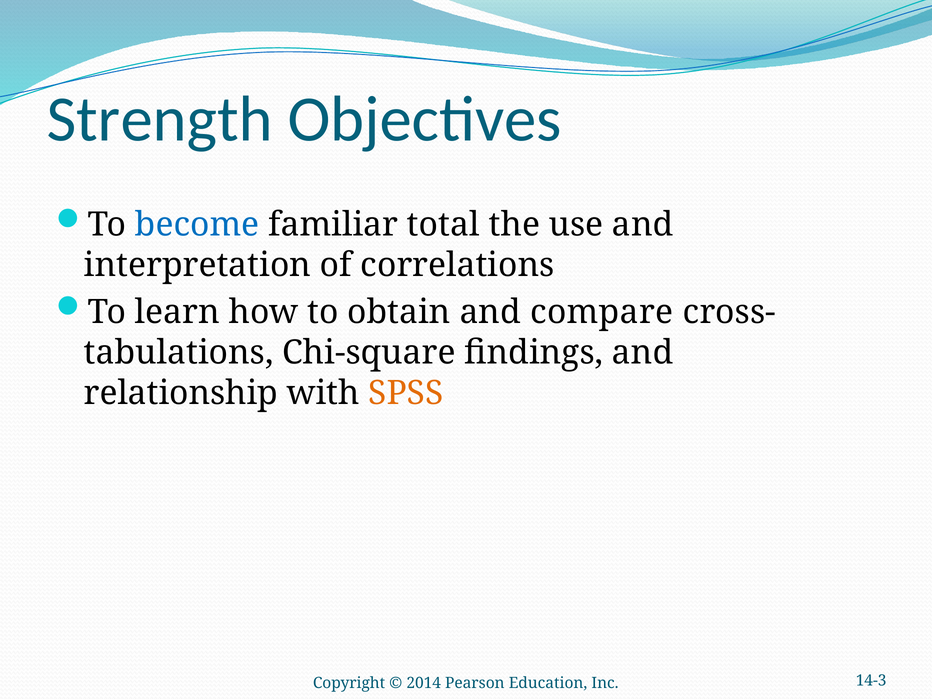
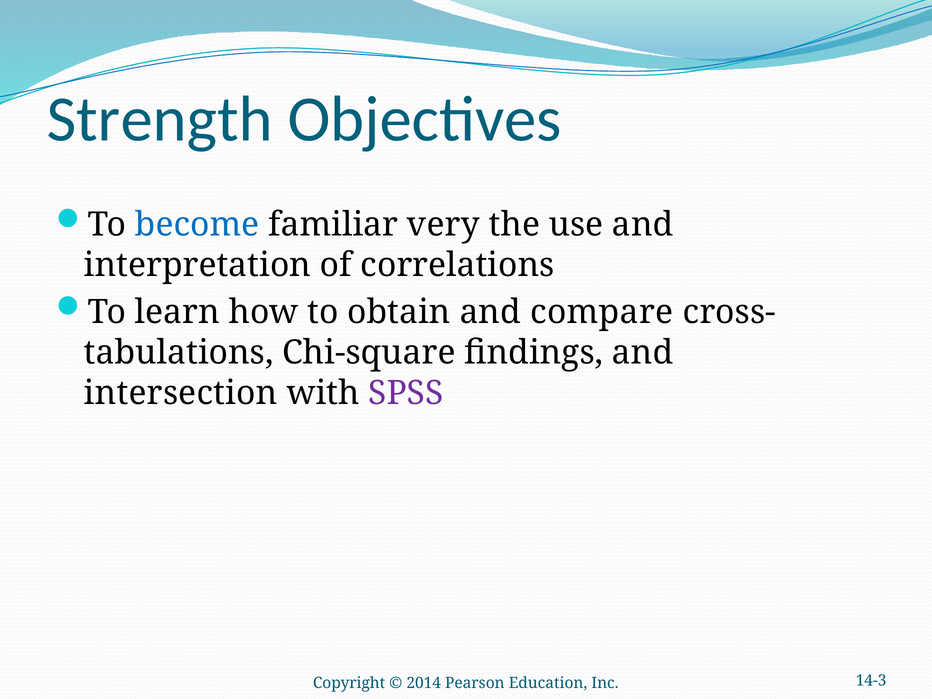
total: total -> very
relationship: relationship -> intersection
SPSS colour: orange -> purple
